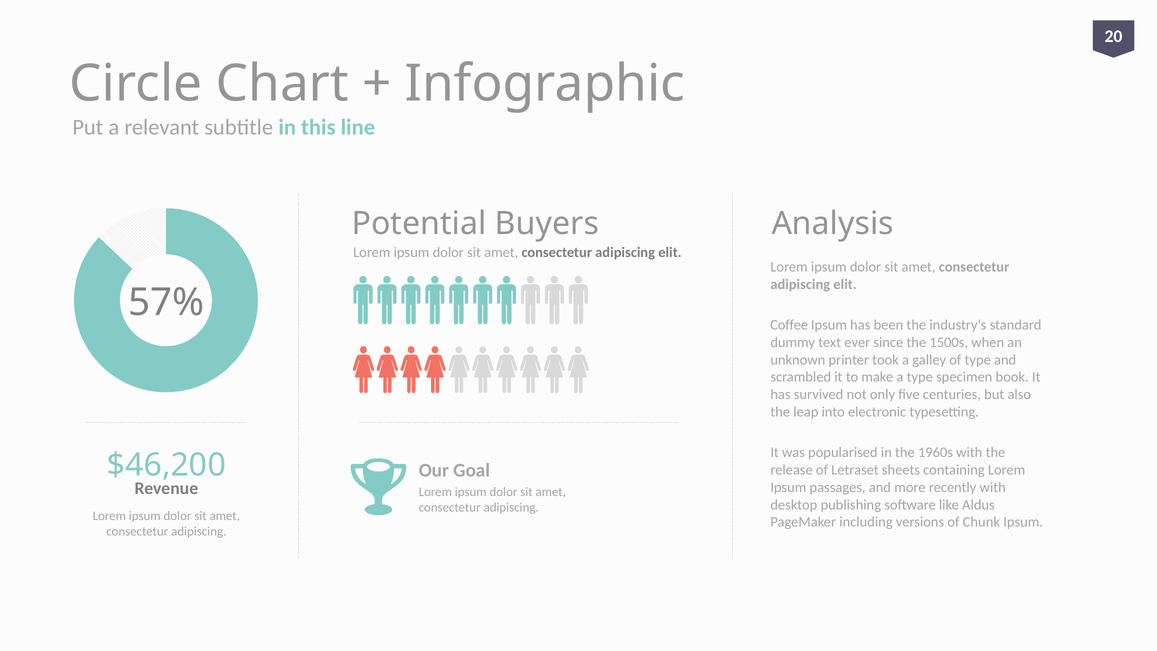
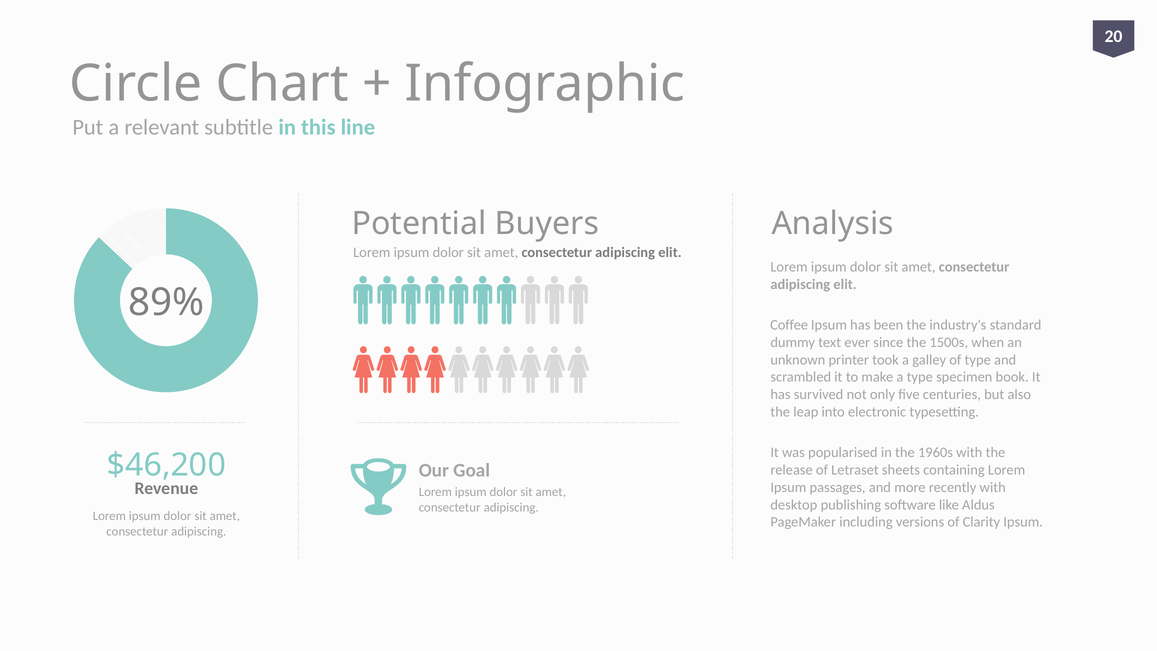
57%: 57% -> 89%
Chunk: Chunk -> Clarity
